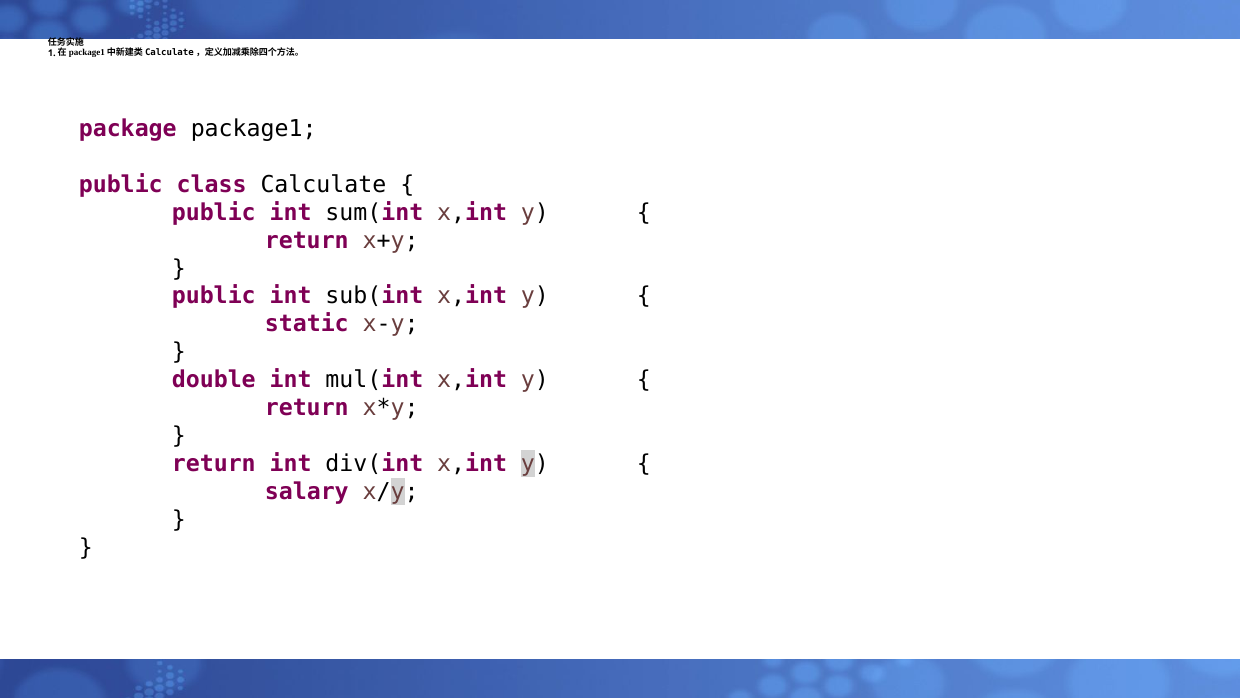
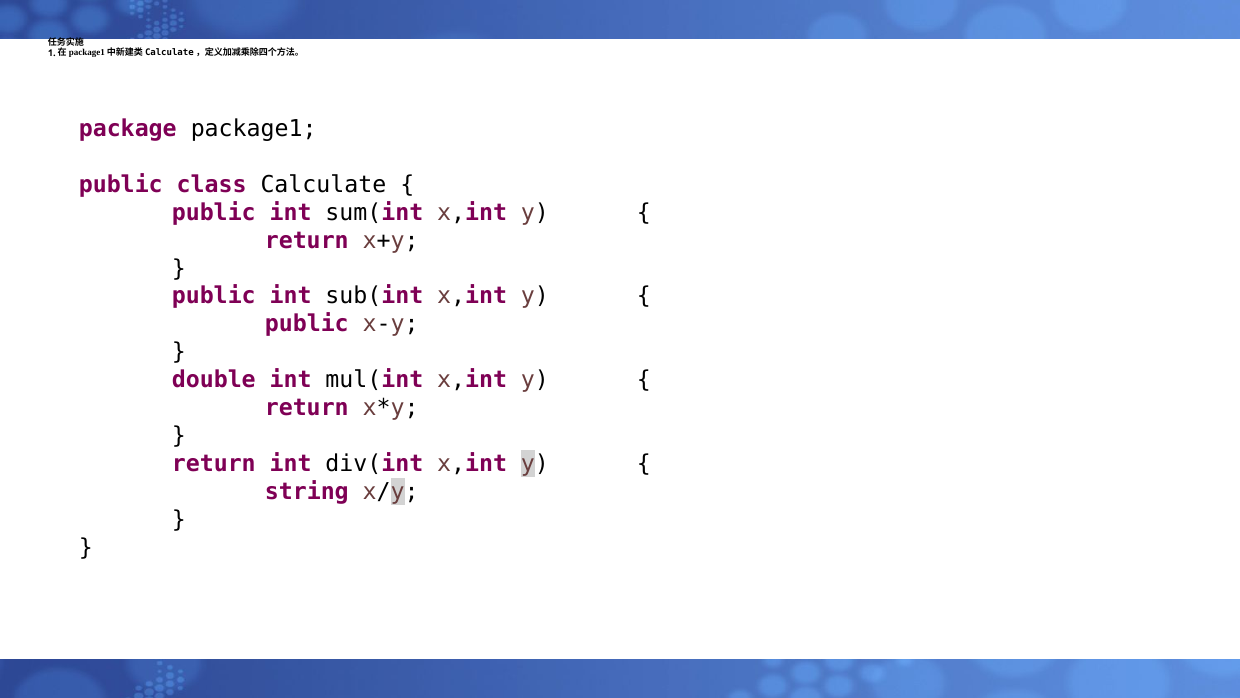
static at (307, 324): static -> public
salary: salary -> string
